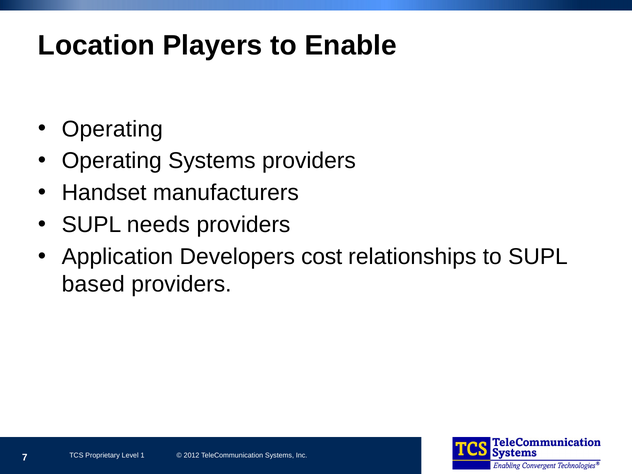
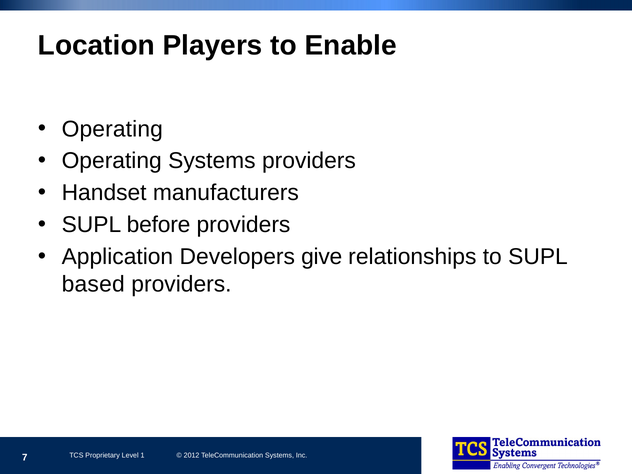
needs: needs -> before
cost: cost -> give
